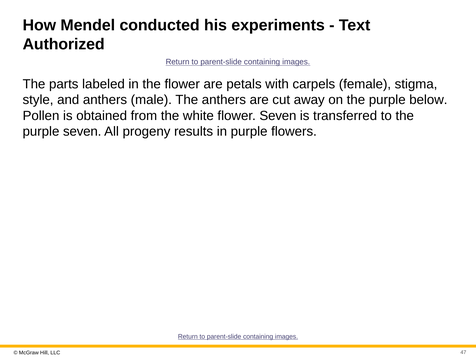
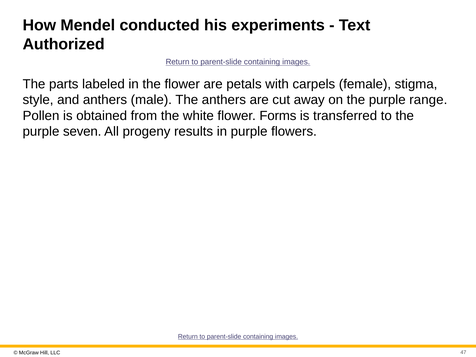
below: below -> range
flower Seven: Seven -> Forms
